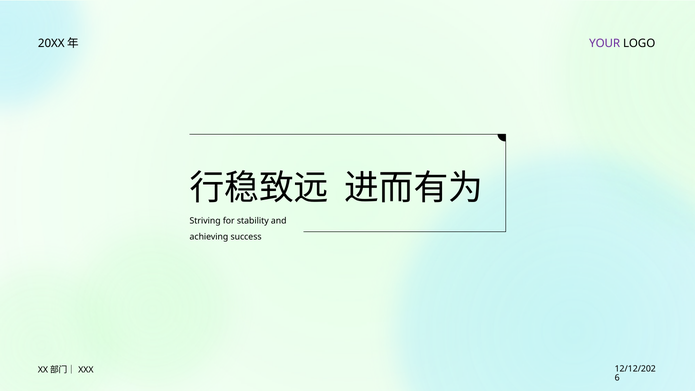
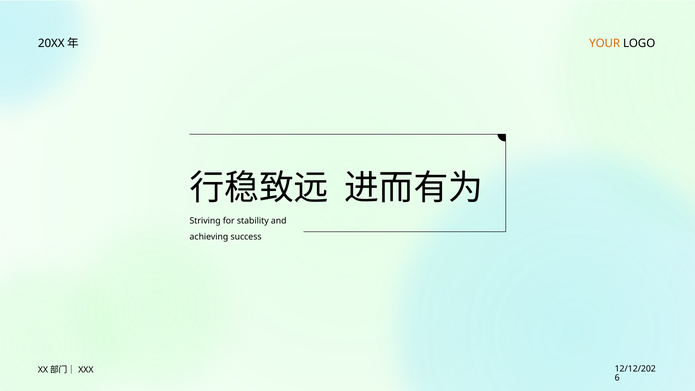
YOUR colour: purple -> orange
